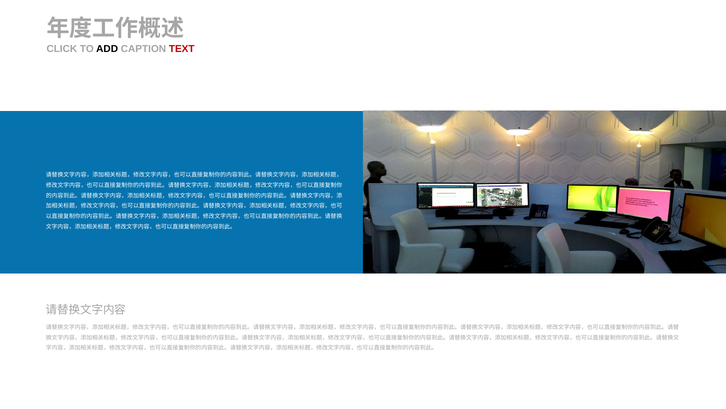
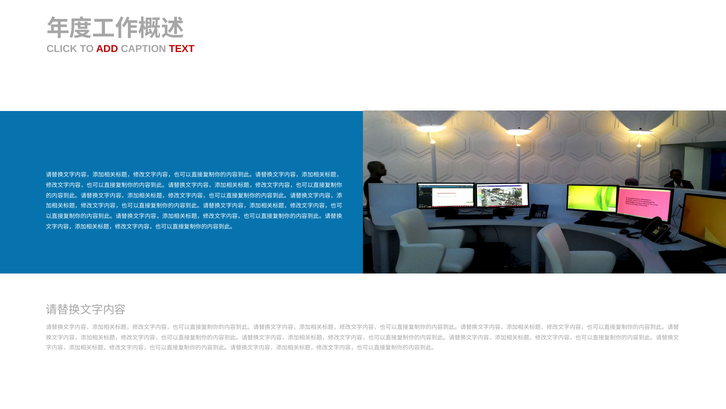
ADD colour: black -> red
